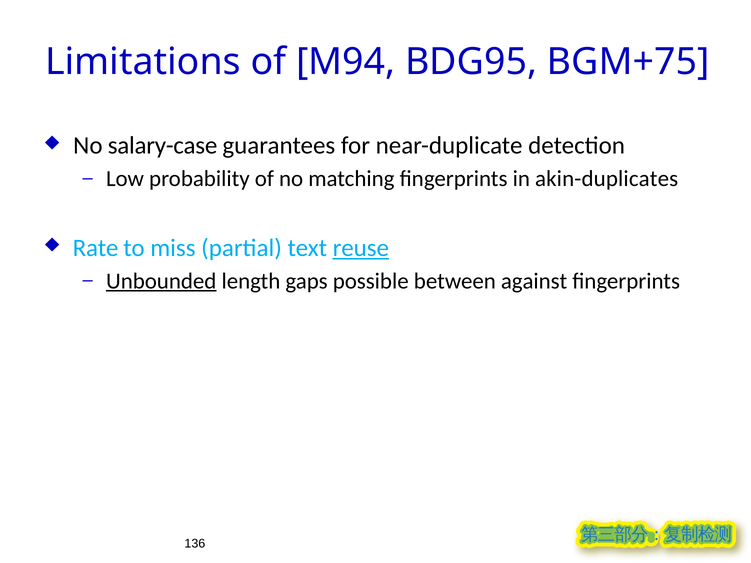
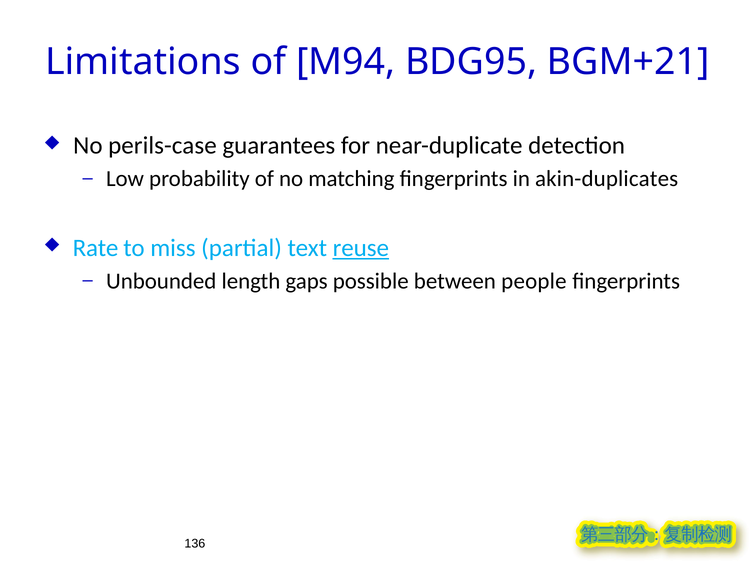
BGM+75: BGM+75 -> BGM+21
salary-case: salary-case -> perils-case
Unbounded underline: present -> none
against: against -> people
